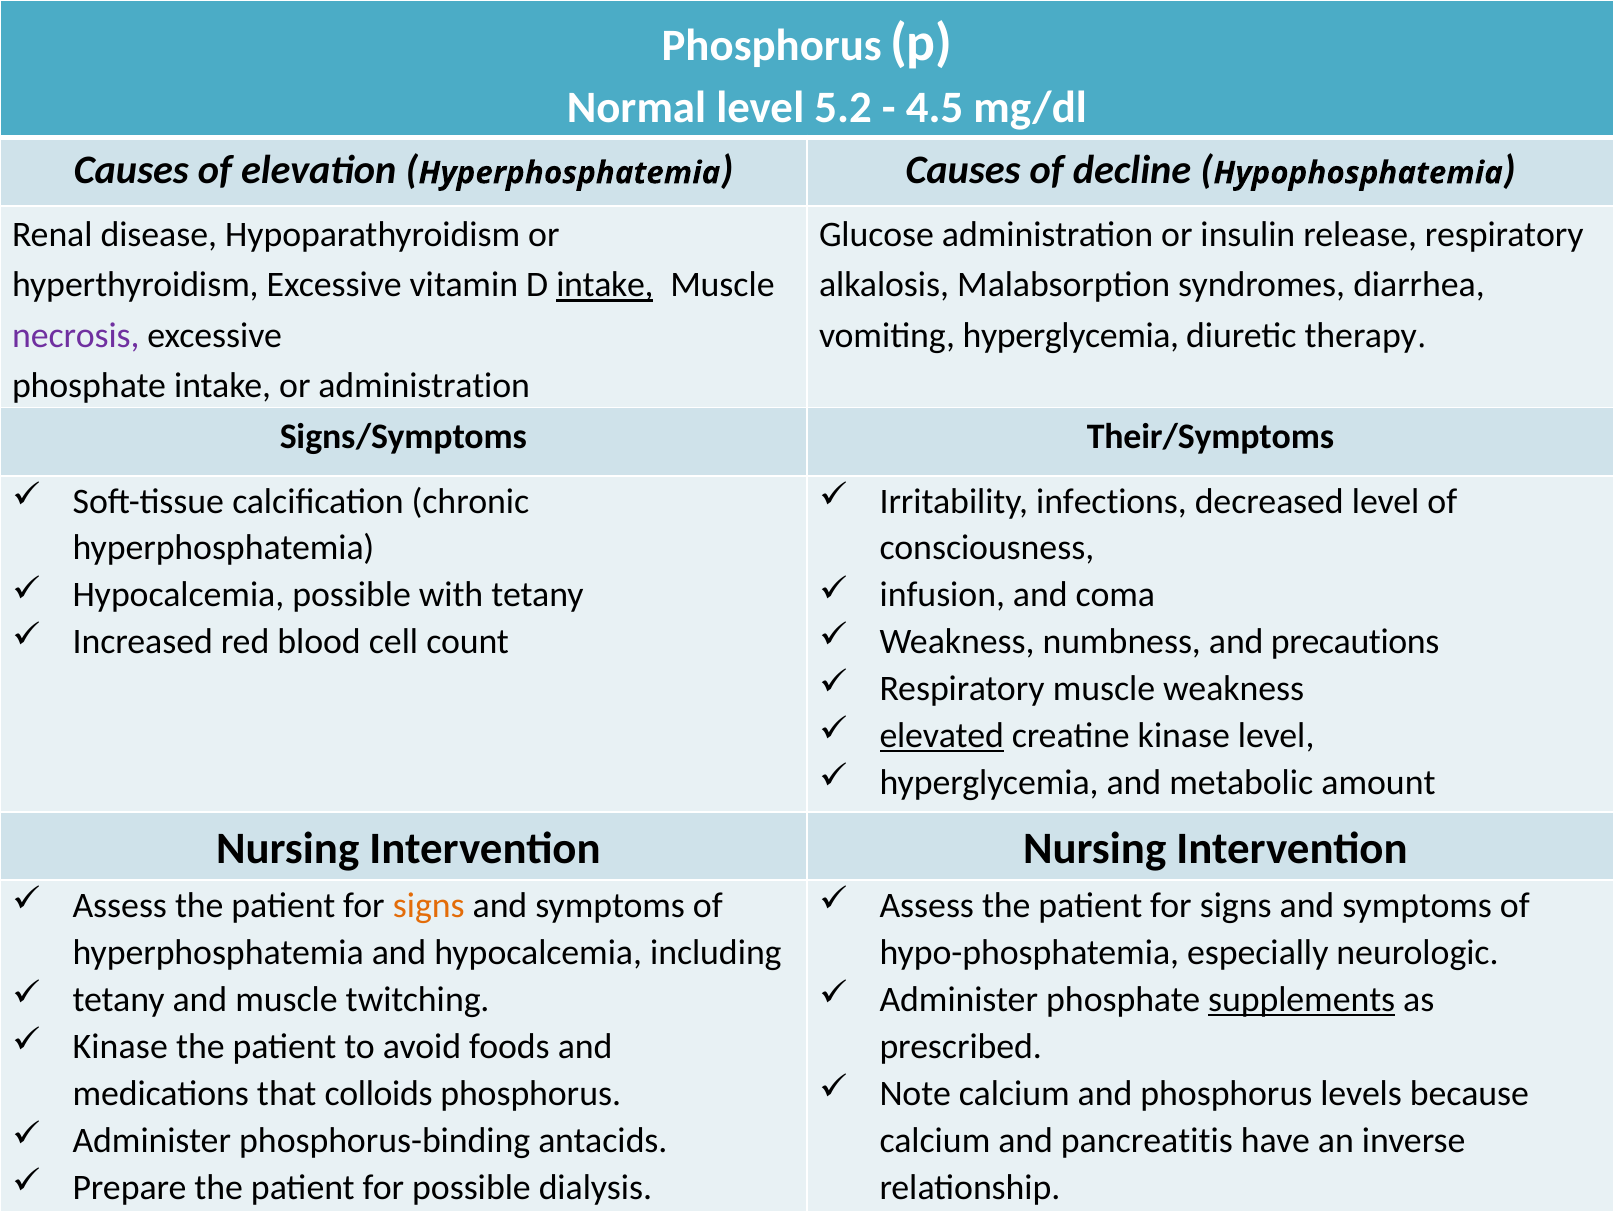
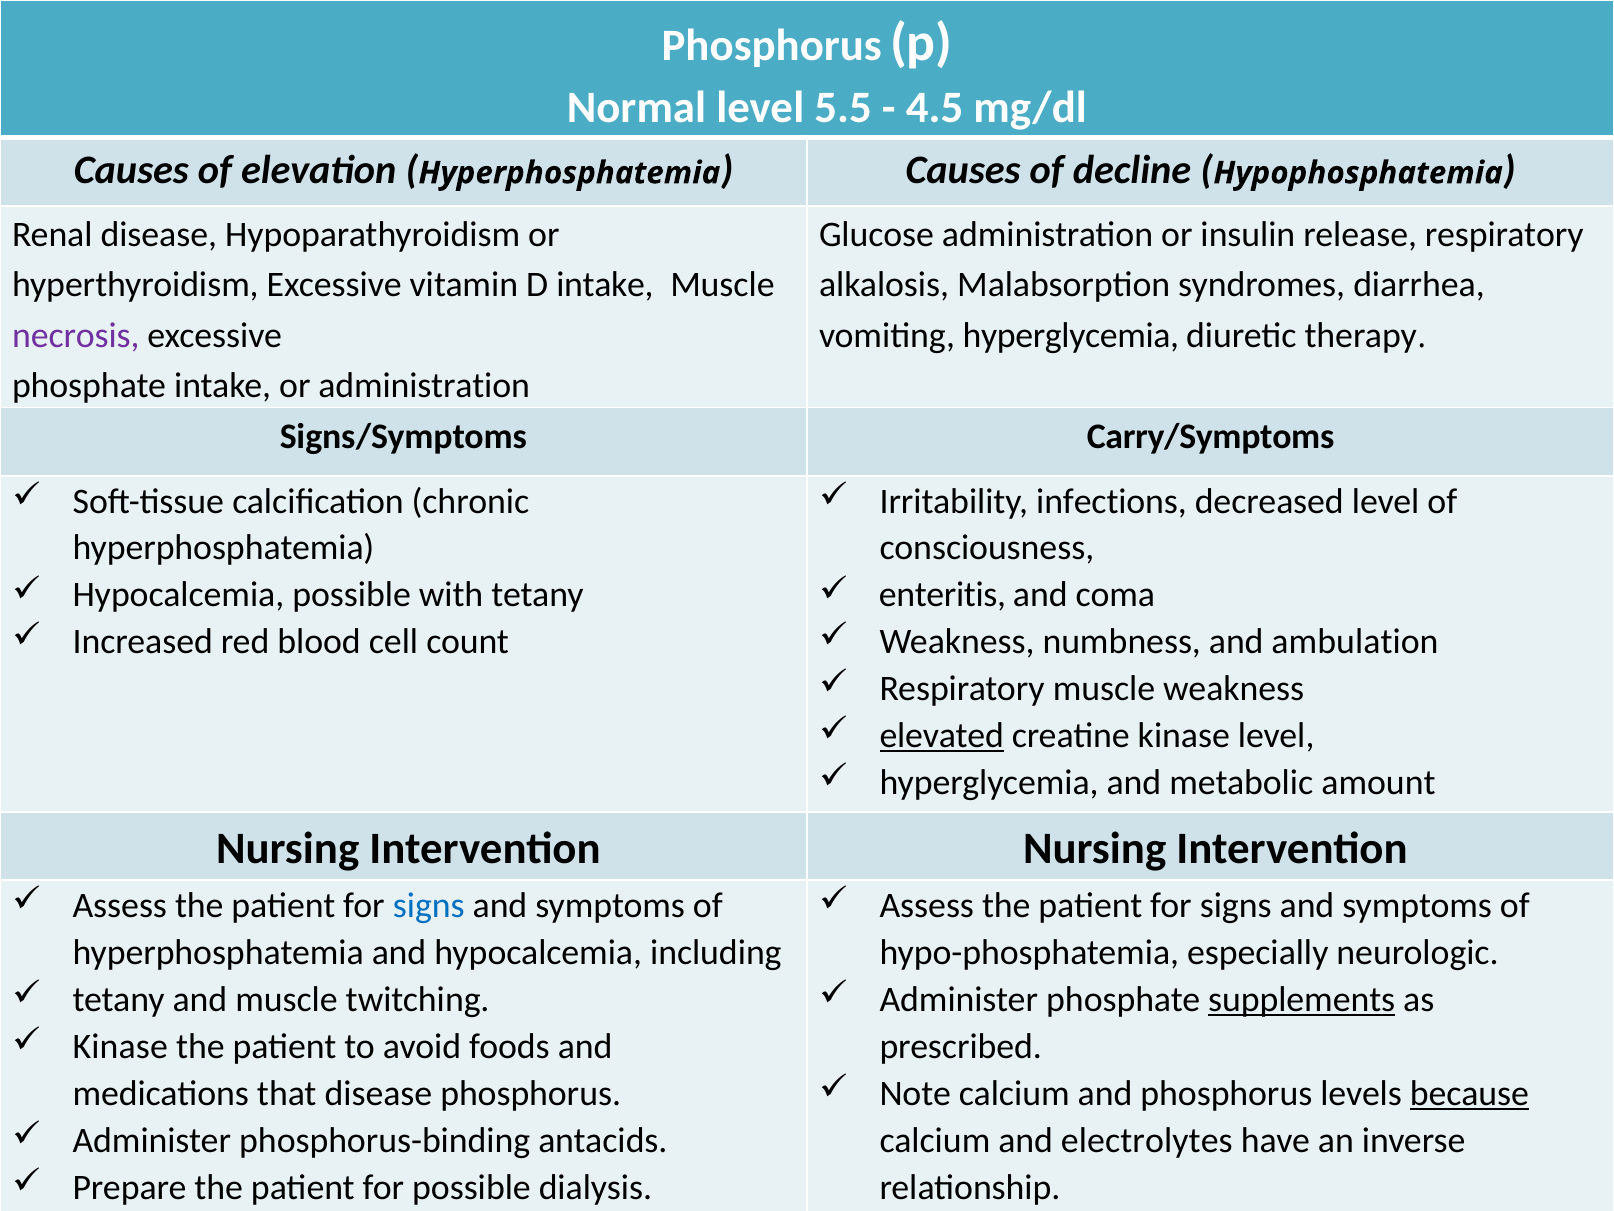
5.2: 5.2 -> 5.5
intake at (605, 285) underline: present -> none
Their/Symptoms: Their/Symptoms -> Carry/Symptoms
infusion: infusion -> enteritis
precautions: precautions -> ambulation
signs at (429, 905) colour: orange -> blue
because underline: none -> present
that colloids: colloids -> disease
pancreatitis: pancreatitis -> electrolytes
